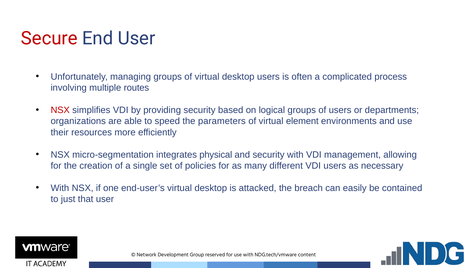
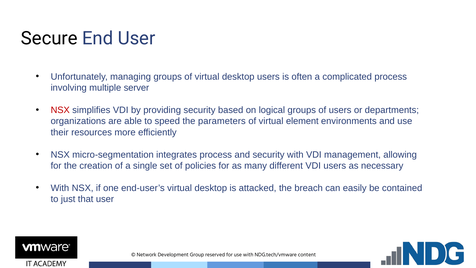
Secure colour: red -> black
routes: routes -> server
integrates physical: physical -> process
